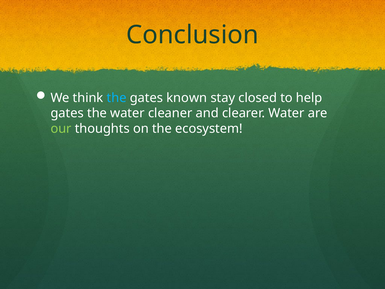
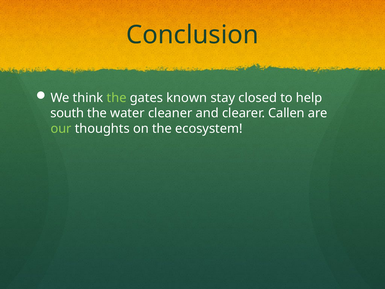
the at (117, 98) colour: light blue -> light green
gates at (67, 113): gates -> south
clearer Water: Water -> Callen
